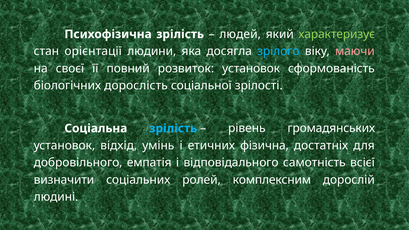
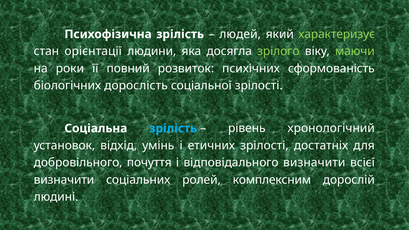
зрілого colour: light blue -> light green
маючи colour: pink -> light green
своєї: своєї -> роки
розвиток установок: установок -> психічних
громадянських: громадянських -> хронологічний
етичних фізична: фізична -> зрілості
емпатія: емпатія -> почуття
відповідального самотність: самотність -> визначити
